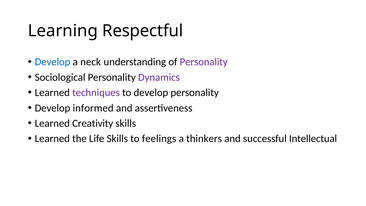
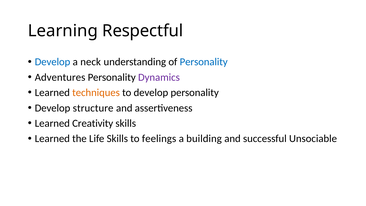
Personality at (204, 62) colour: purple -> blue
Sociological: Sociological -> Adventures
techniques colour: purple -> orange
informed: informed -> structure
thinkers: thinkers -> building
Intellectual: Intellectual -> Unsociable
